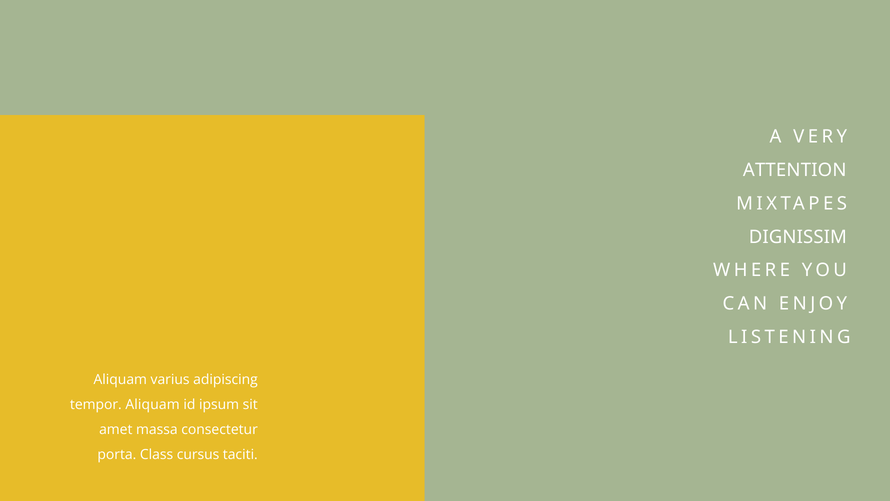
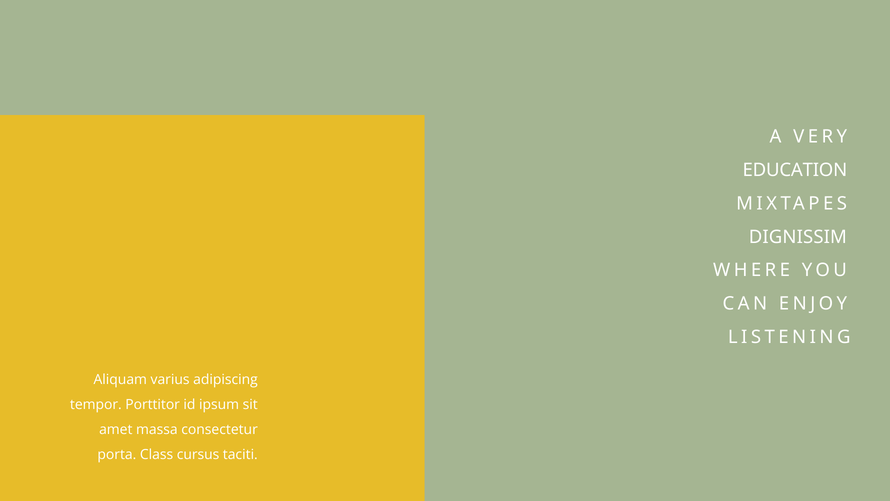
ATTENTION: ATTENTION -> EDUCATION
tempor Aliquam: Aliquam -> Porttitor
